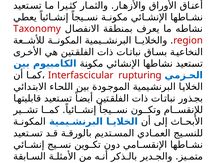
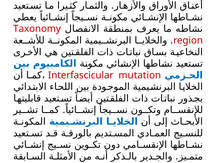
rupturing: rupturing -> mutation
